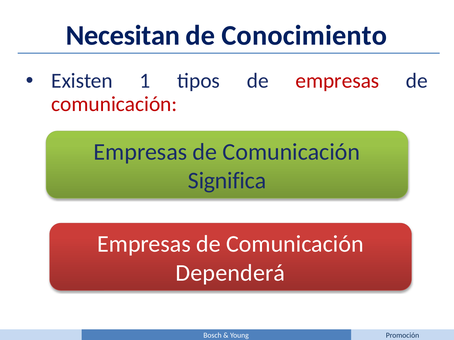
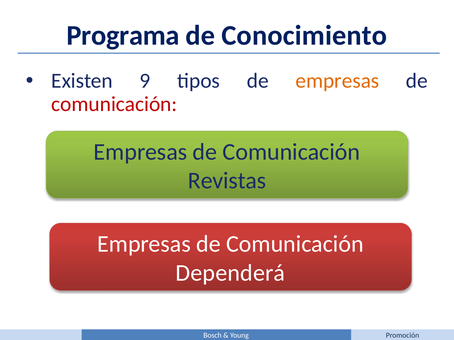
Necesitan: Necesitan -> Programa
1: 1 -> 9
empresas at (337, 81) colour: red -> orange
Significa: Significa -> Revistas
